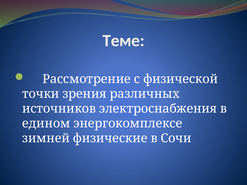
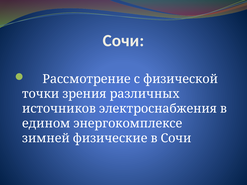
Теме at (124, 41): Теме -> Сочи
